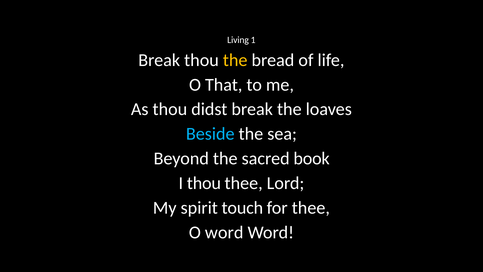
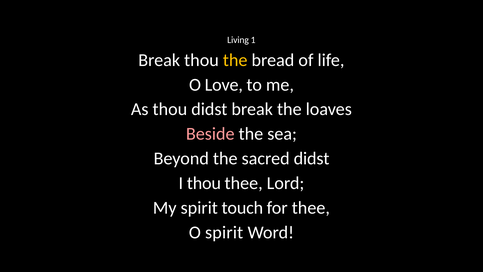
That: That -> Love
Beside colour: light blue -> pink
sacred book: book -> didst
O word: word -> spirit
